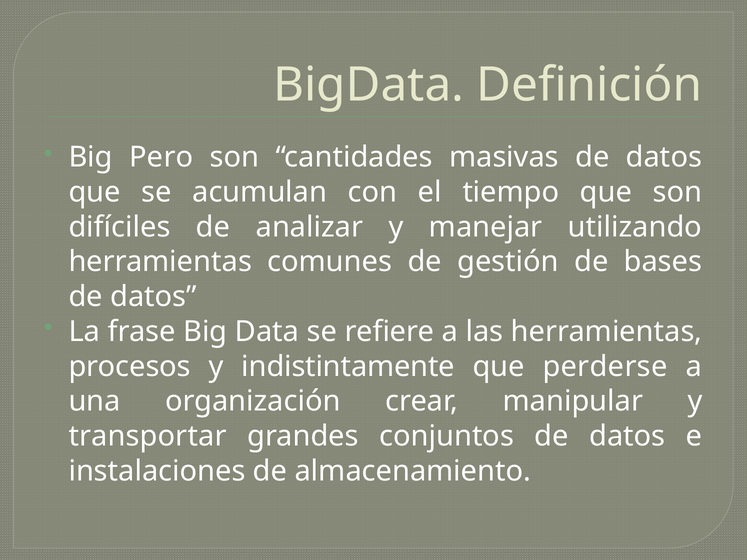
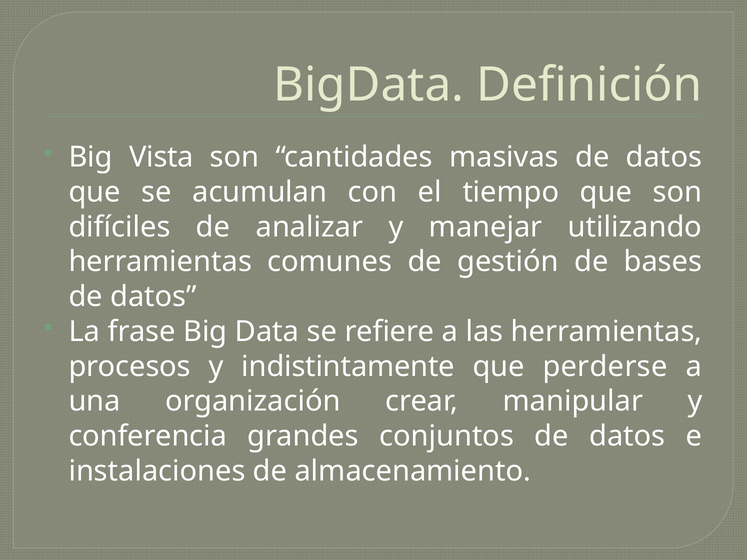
Pero: Pero -> Vista
transportar: transportar -> conferencia
